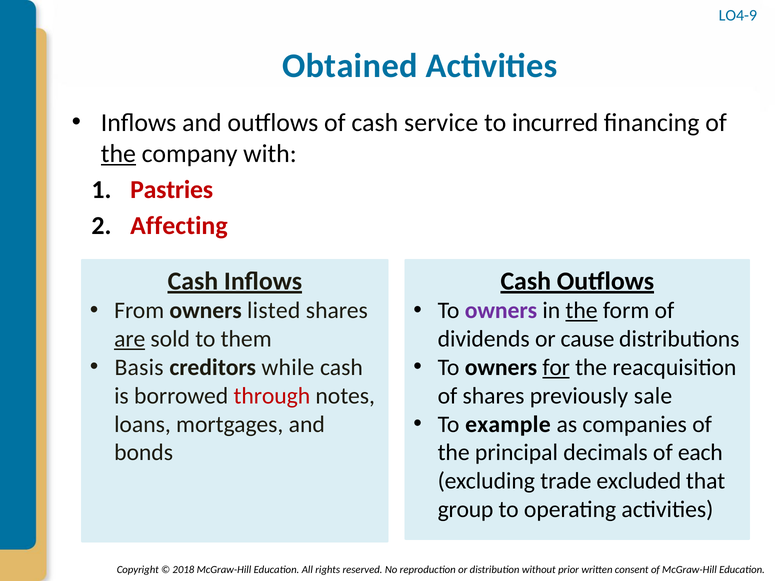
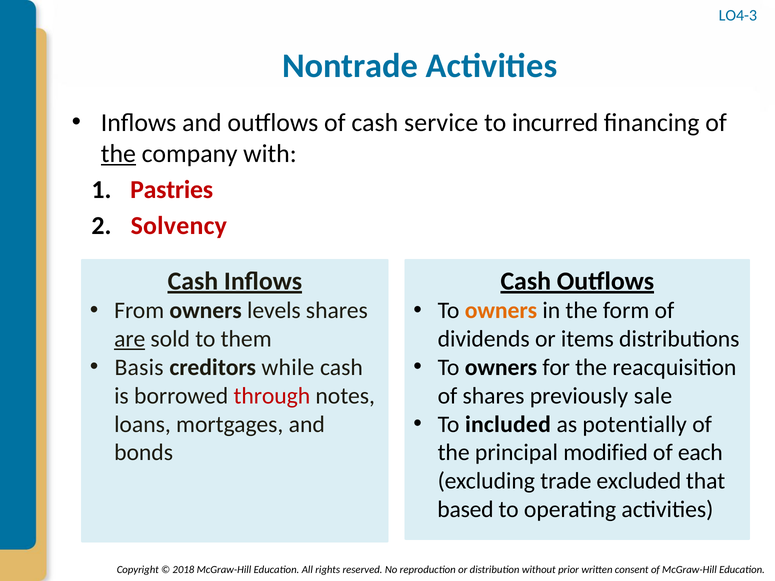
LO4-9: LO4-9 -> LO4-3
Obtained: Obtained -> Nontrade
Affecting: Affecting -> Solvency
listed: listed -> levels
owners at (501, 311) colour: purple -> orange
the at (582, 311) underline: present -> none
cause: cause -> items
for underline: present -> none
example: example -> included
companies: companies -> potentially
decimals: decimals -> modified
group: group -> based
